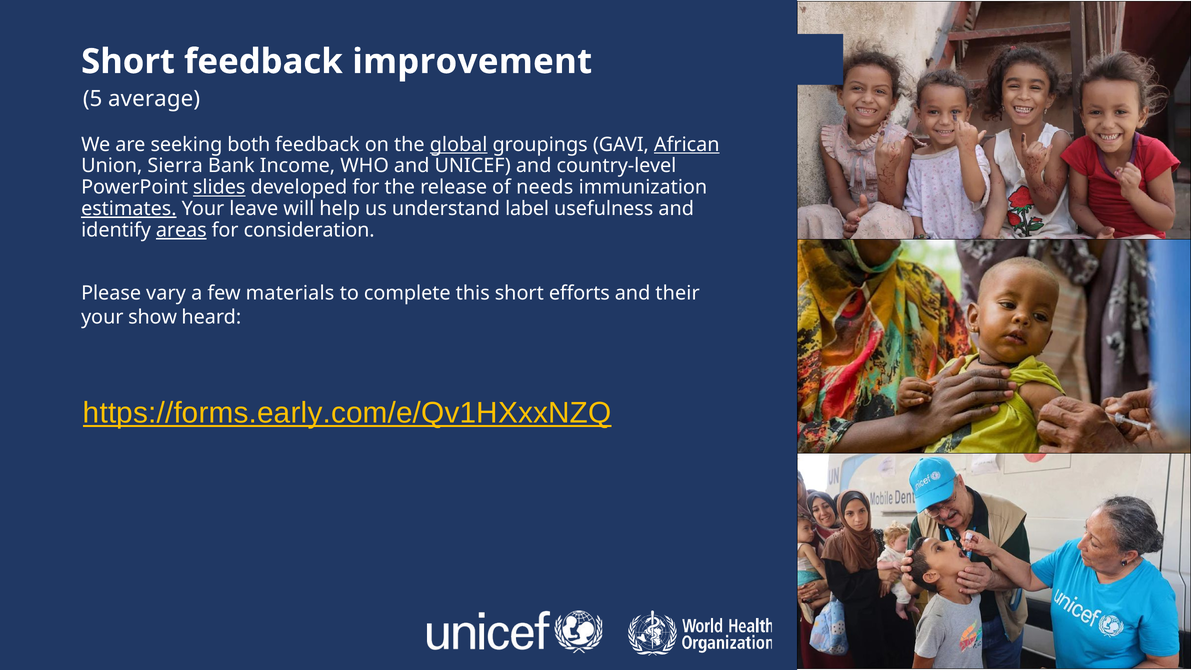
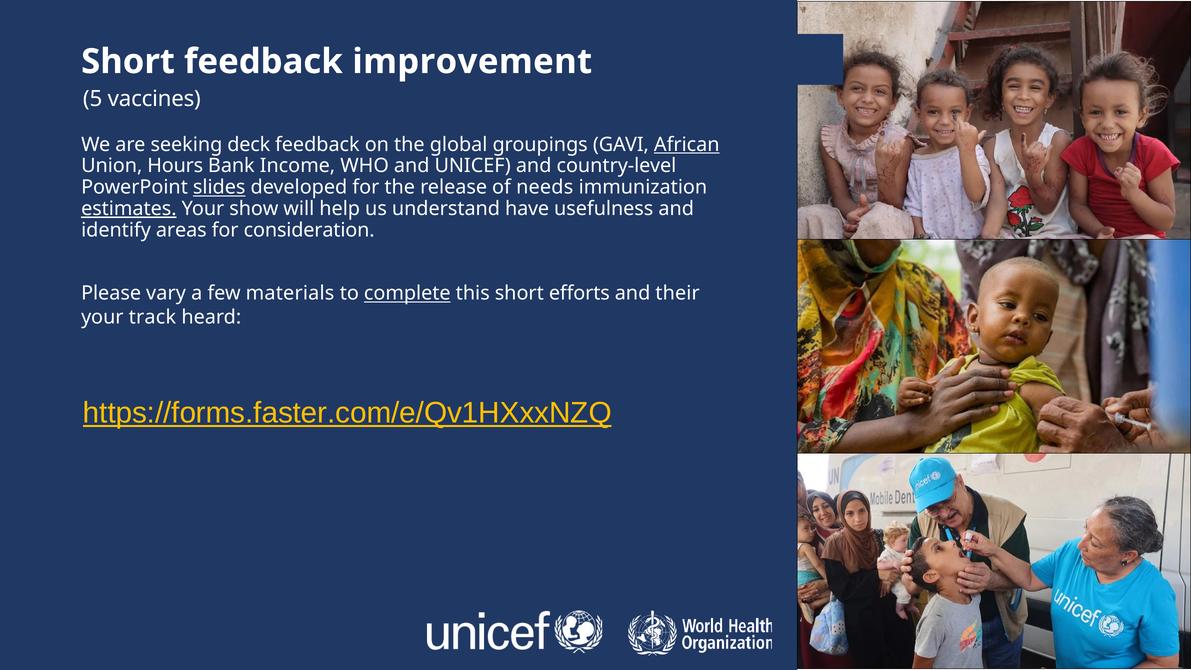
average: average -> vaccines
both: both -> deck
global underline: present -> none
Sierra: Sierra -> Hours
leave: leave -> show
label: label -> have
areas underline: present -> none
complete underline: none -> present
show: show -> track
https://forms.early.com/e/Qv1HXxxNZQ: https://forms.early.com/e/Qv1HXxxNZQ -> https://forms.faster.com/e/Qv1HXxxNZQ
